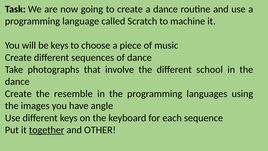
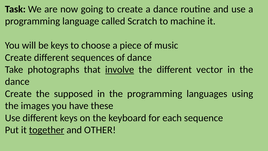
involve underline: none -> present
school: school -> vector
resemble: resemble -> supposed
angle: angle -> these
